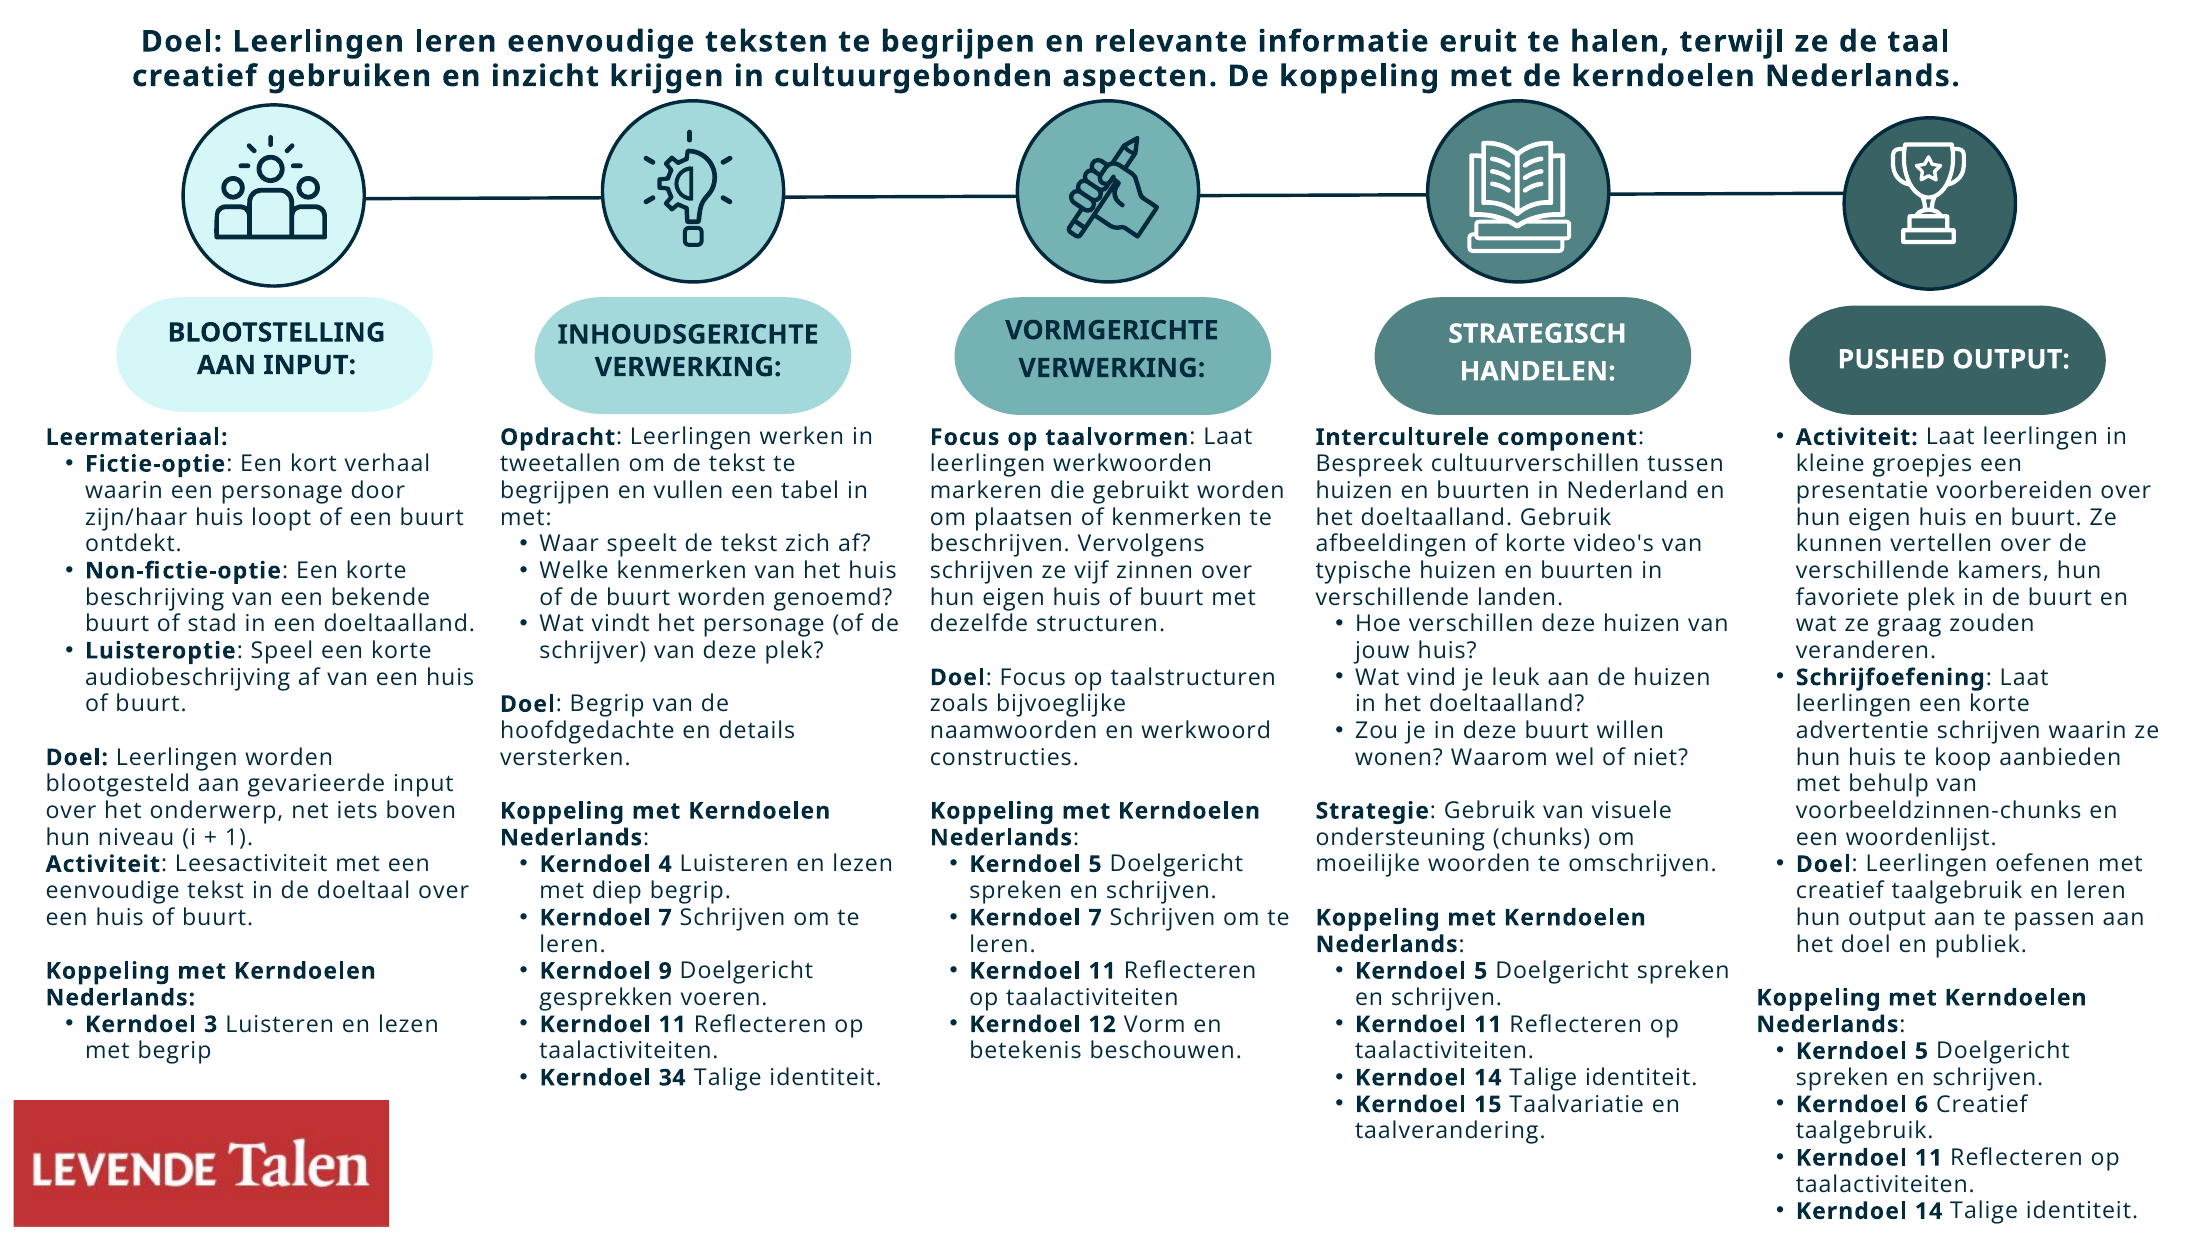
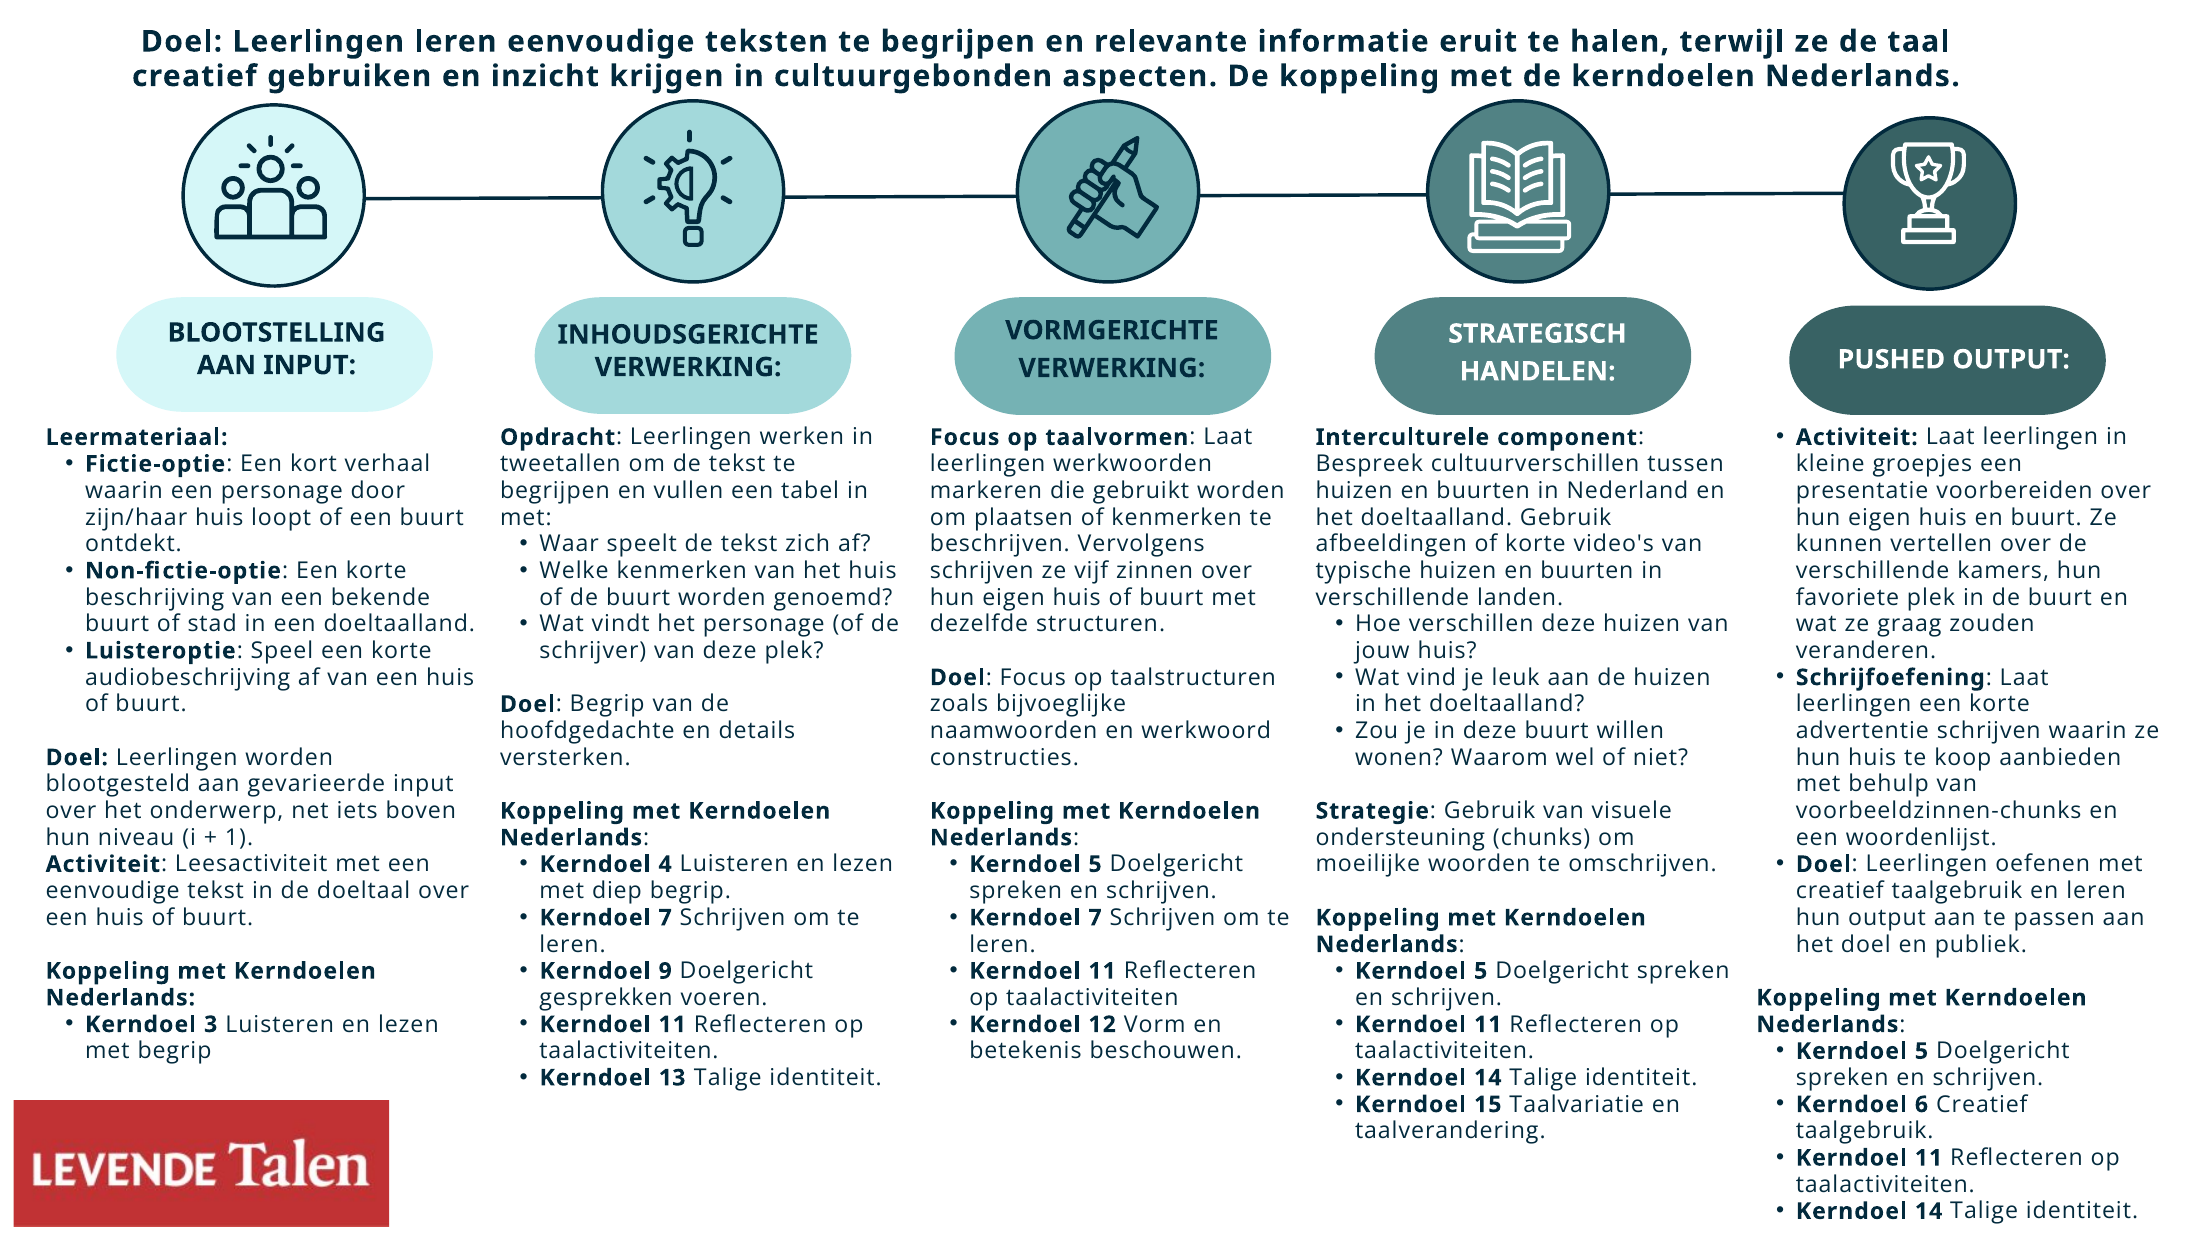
34: 34 -> 13
